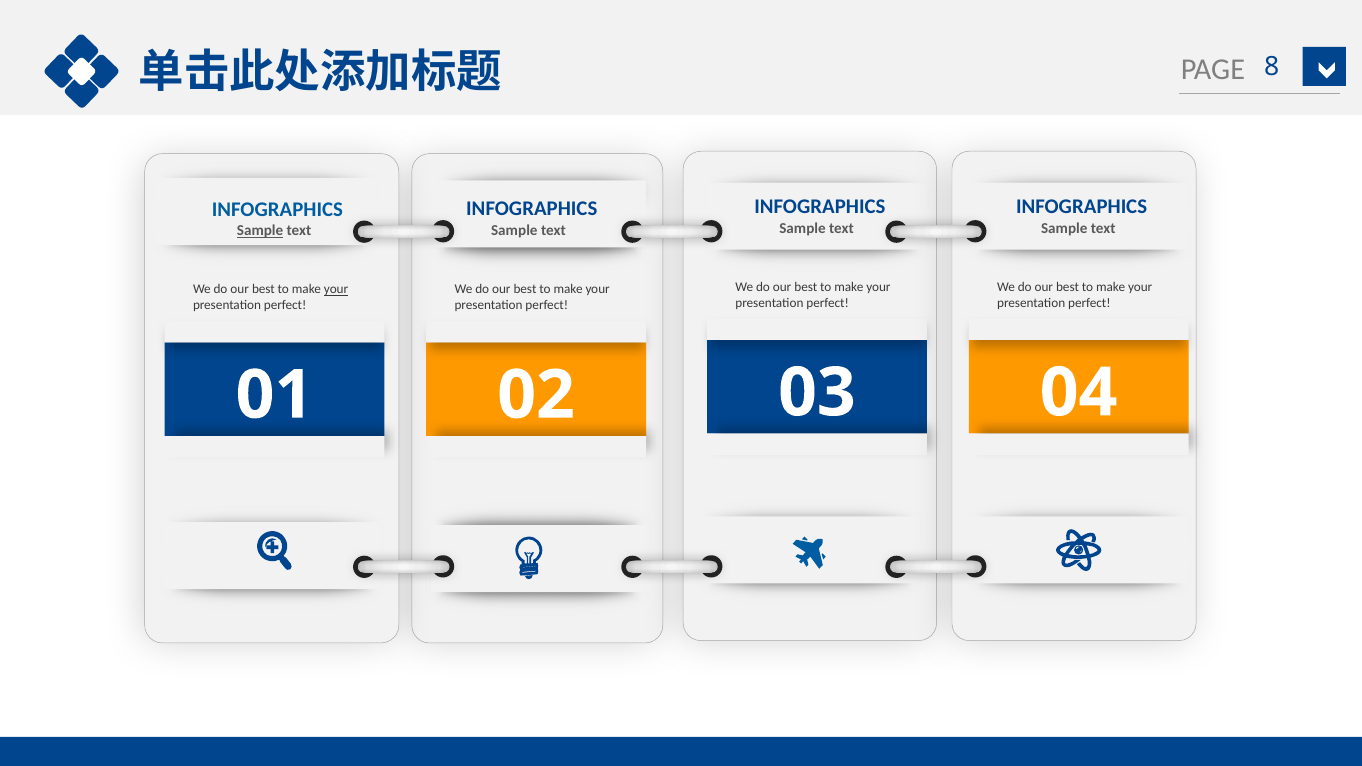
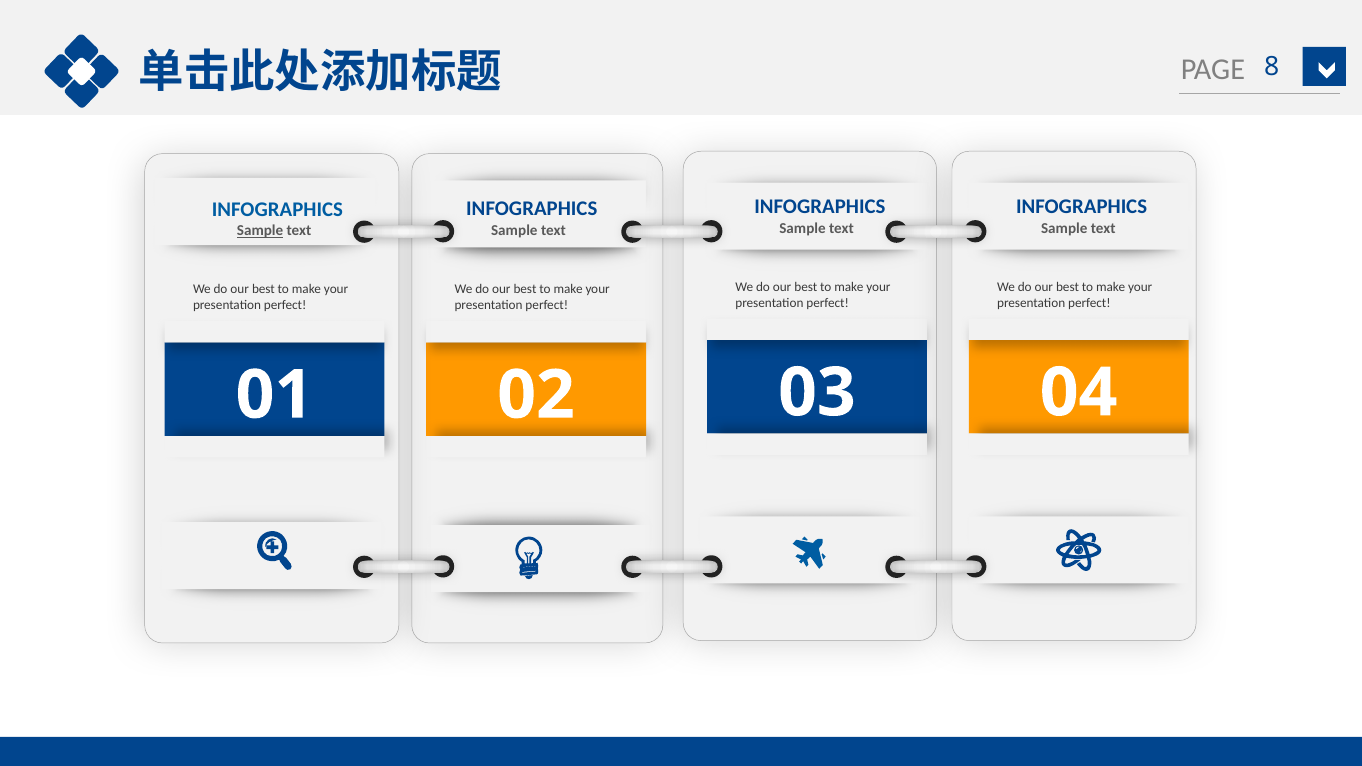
your at (336, 289) underline: present -> none
